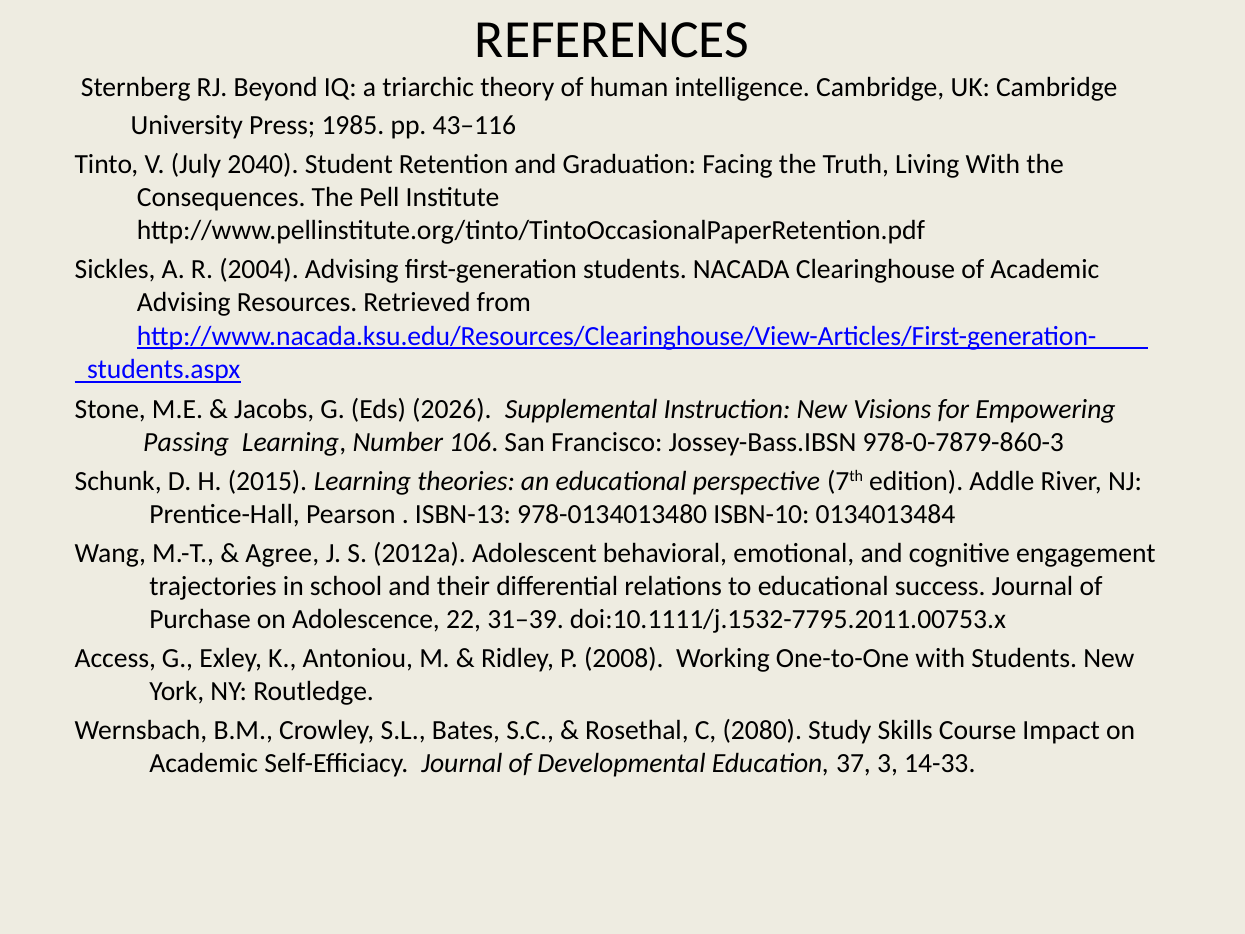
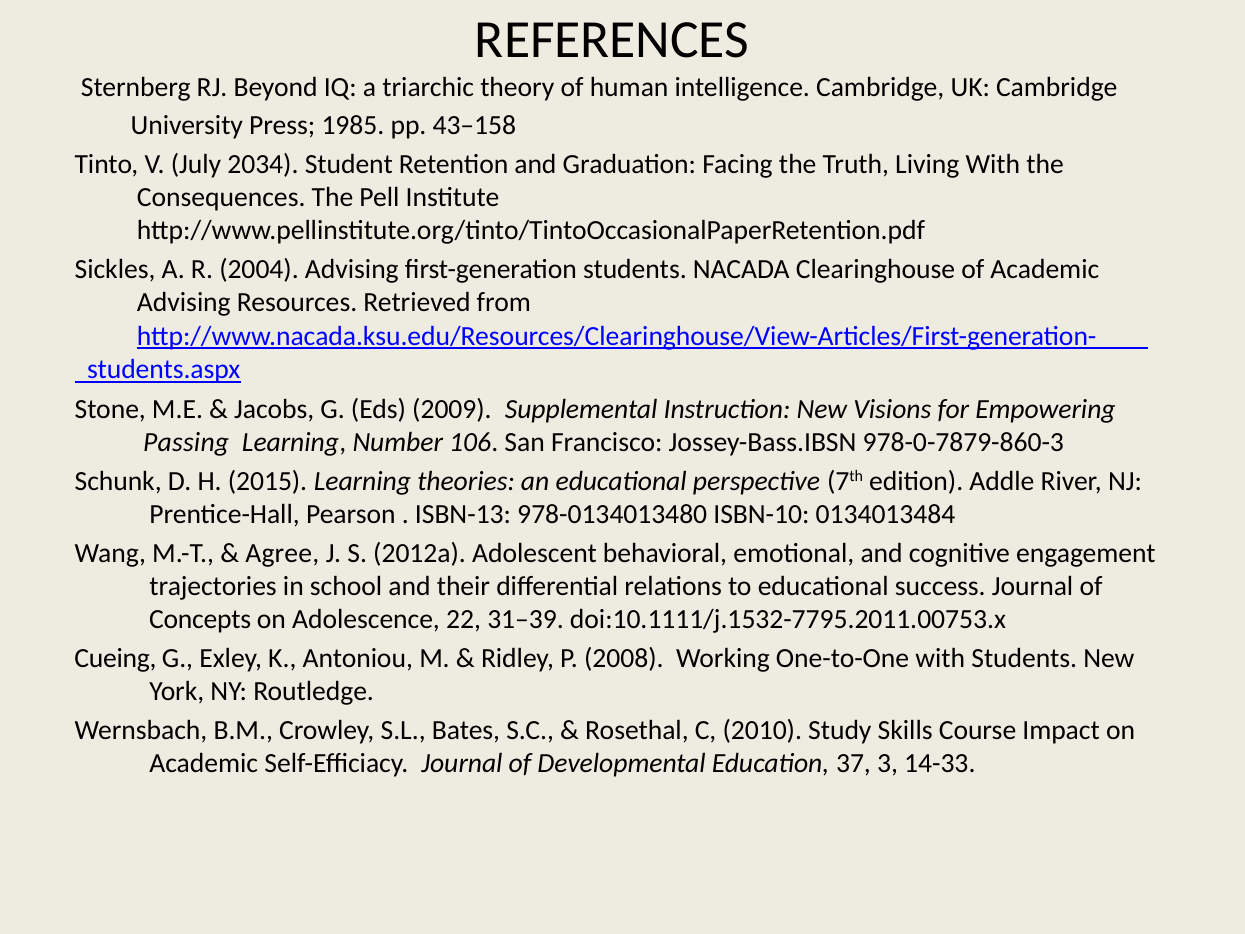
43–116: 43–116 -> 43–158
2040: 2040 -> 2034
2026: 2026 -> 2009
Purchase: Purchase -> Concepts
Access: Access -> Cueing
2080: 2080 -> 2010
